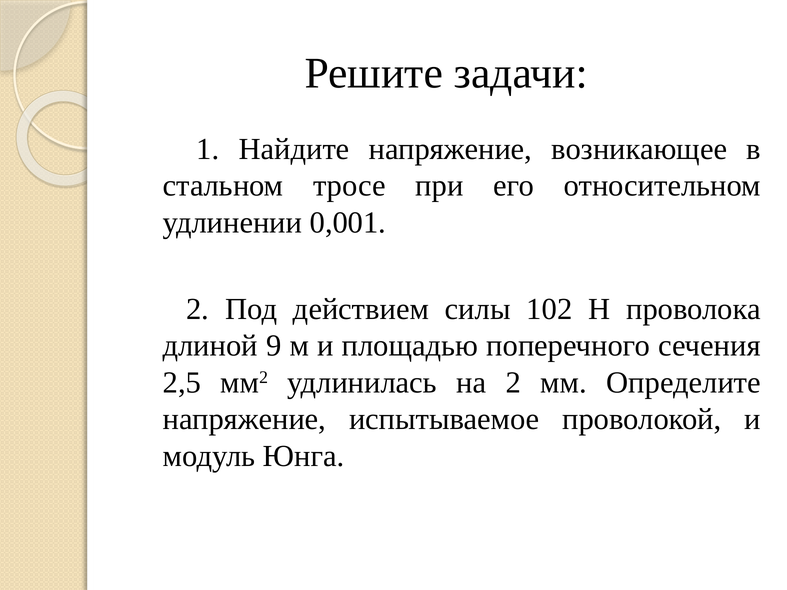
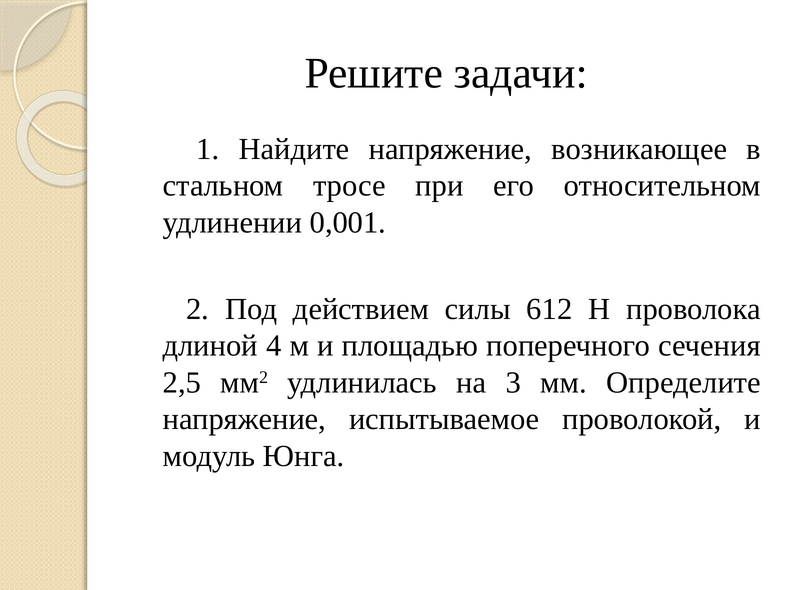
102: 102 -> 612
9: 9 -> 4
на 2: 2 -> 3
